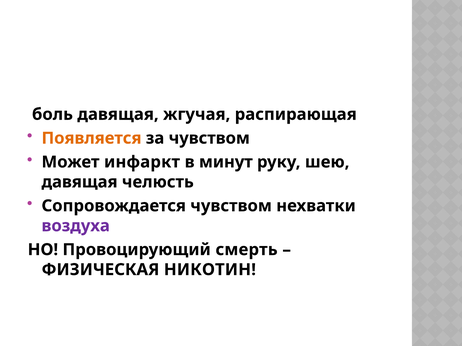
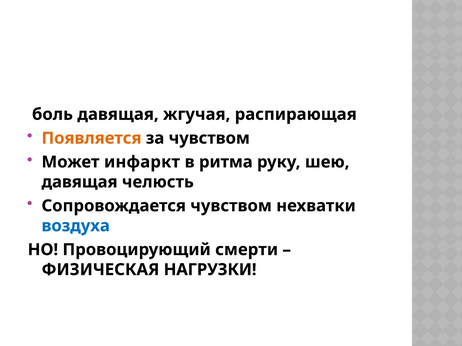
минут: минут -> ритма
воздуха colour: purple -> blue
смерть: смерть -> смерти
ФИЗИЧЕСКАЯ НИКОТИН: НИКОТИН -> НАГРУЗКИ
